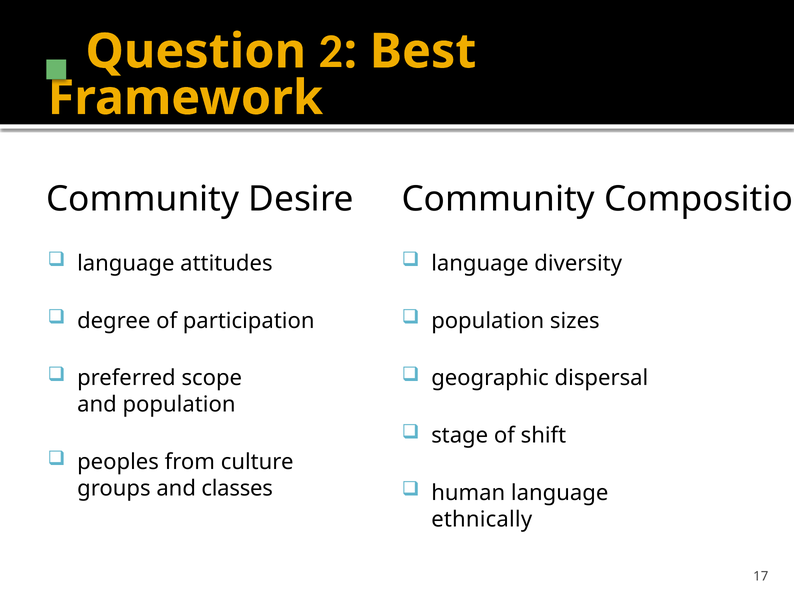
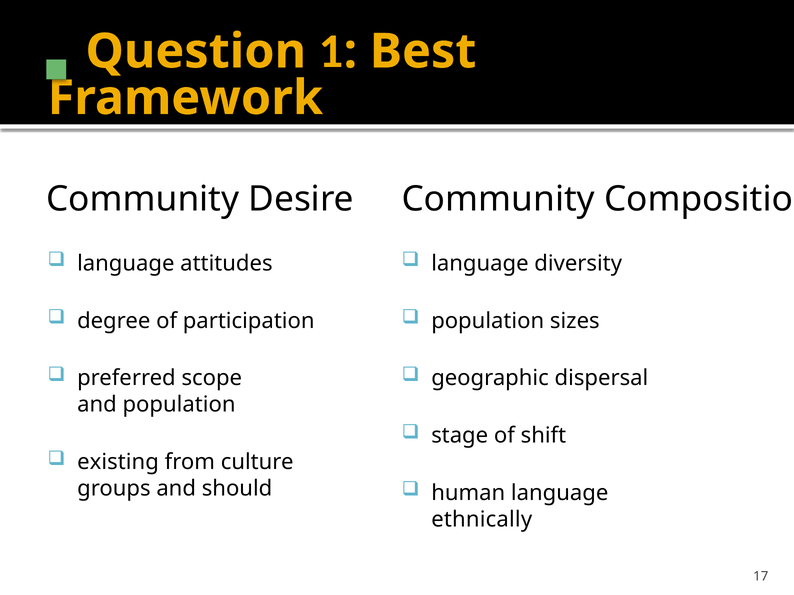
2: 2 -> 1
peoples: peoples -> existing
classes: classes -> should
